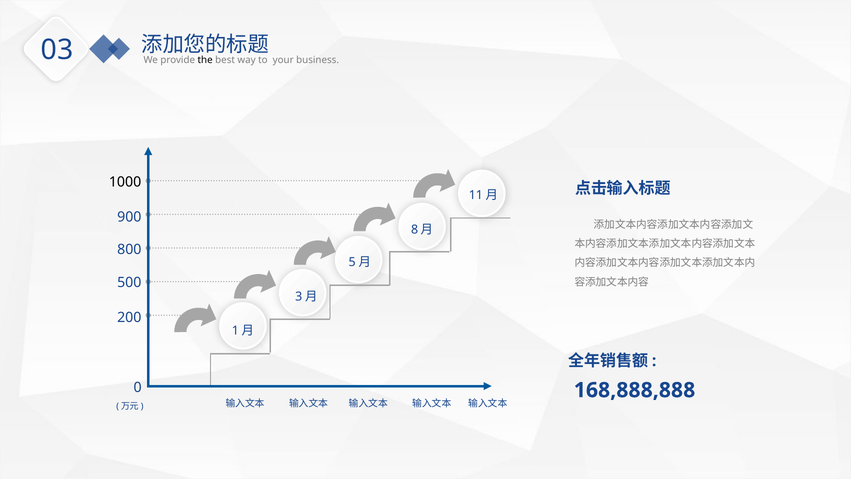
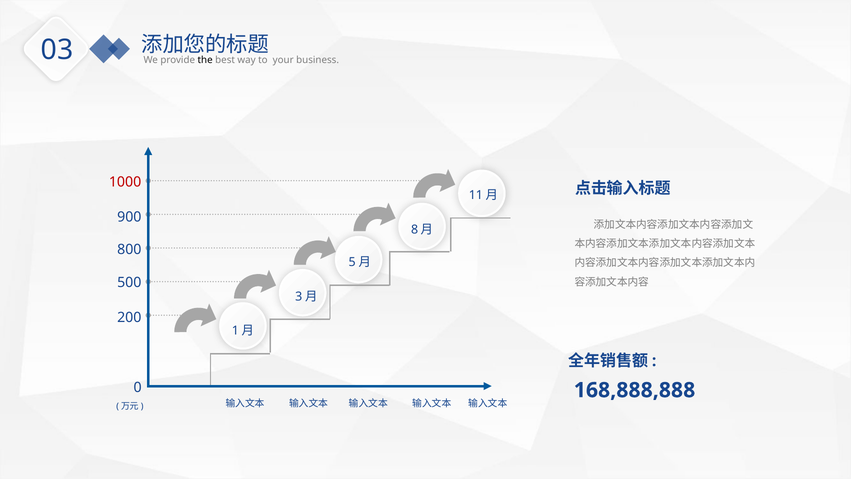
1000 colour: black -> red
